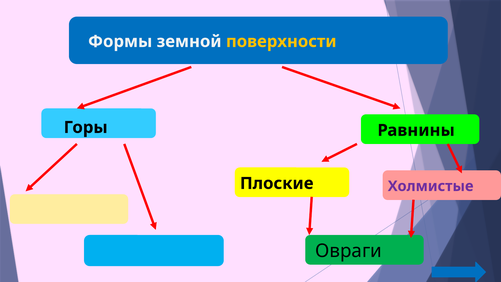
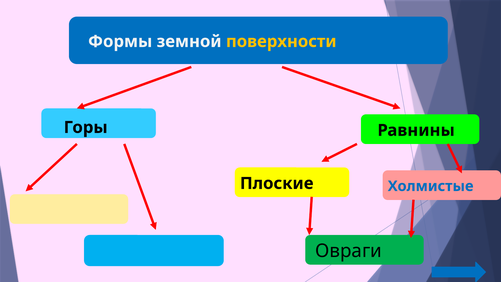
Холмистые colour: purple -> blue
